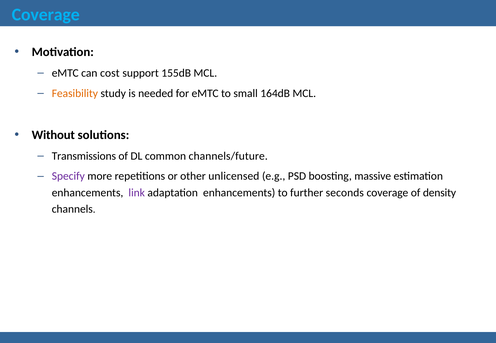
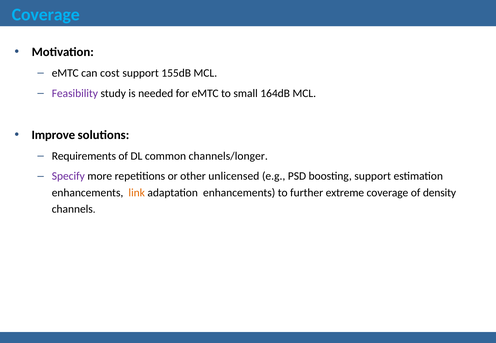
Feasibility colour: orange -> purple
Without: Without -> Improve
Transmissions: Transmissions -> Requirements
channels/future: channels/future -> channels/longer
boosting massive: massive -> support
link colour: purple -> orange
seconds: seconds -> extreme
